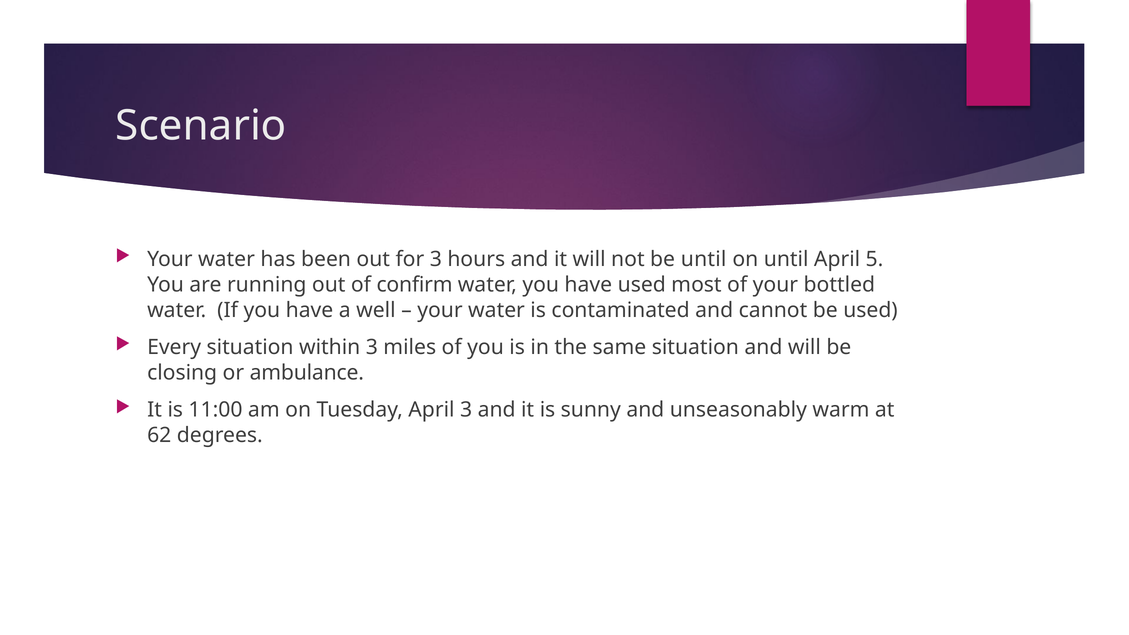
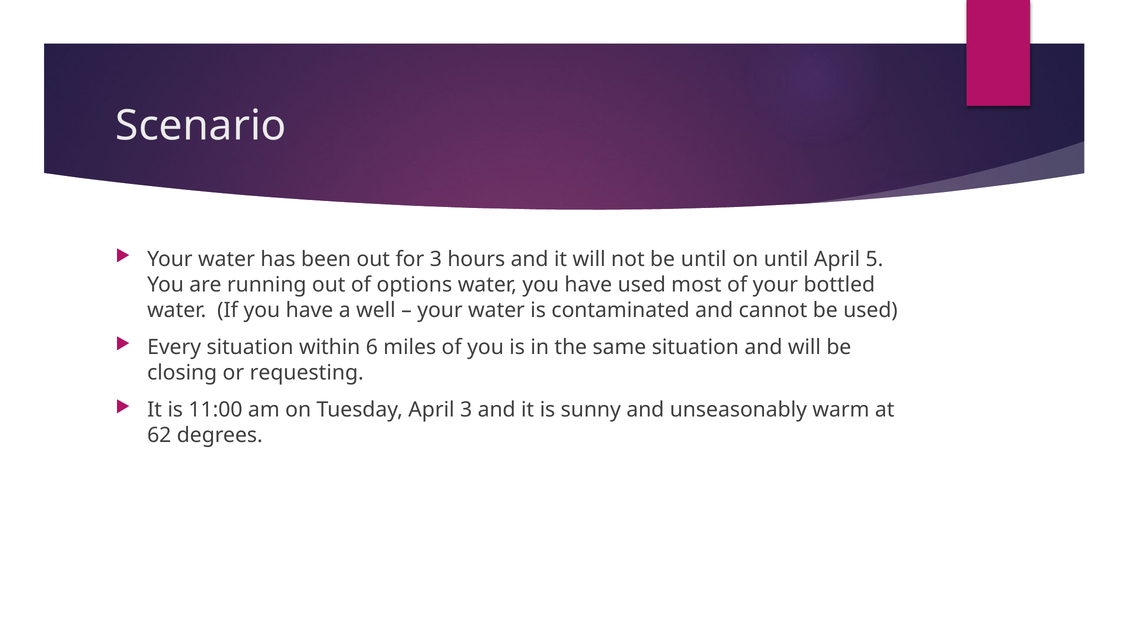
confirm: confirm -> options
within 3: 3 -> 6
ambulance: ambulance -> requesting
